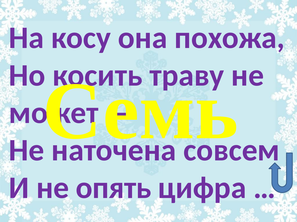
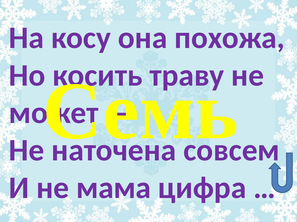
опять: опять -> мама
